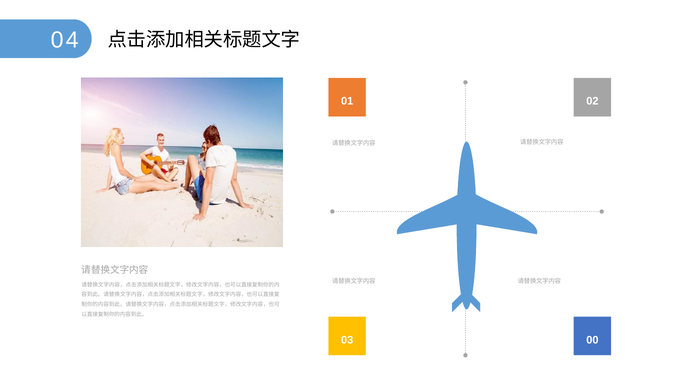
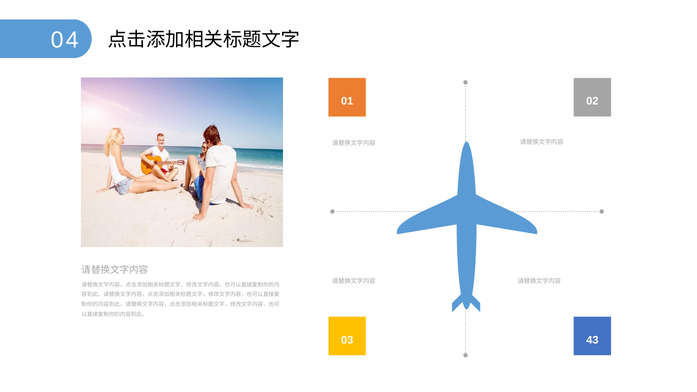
00: 00 -> 43
